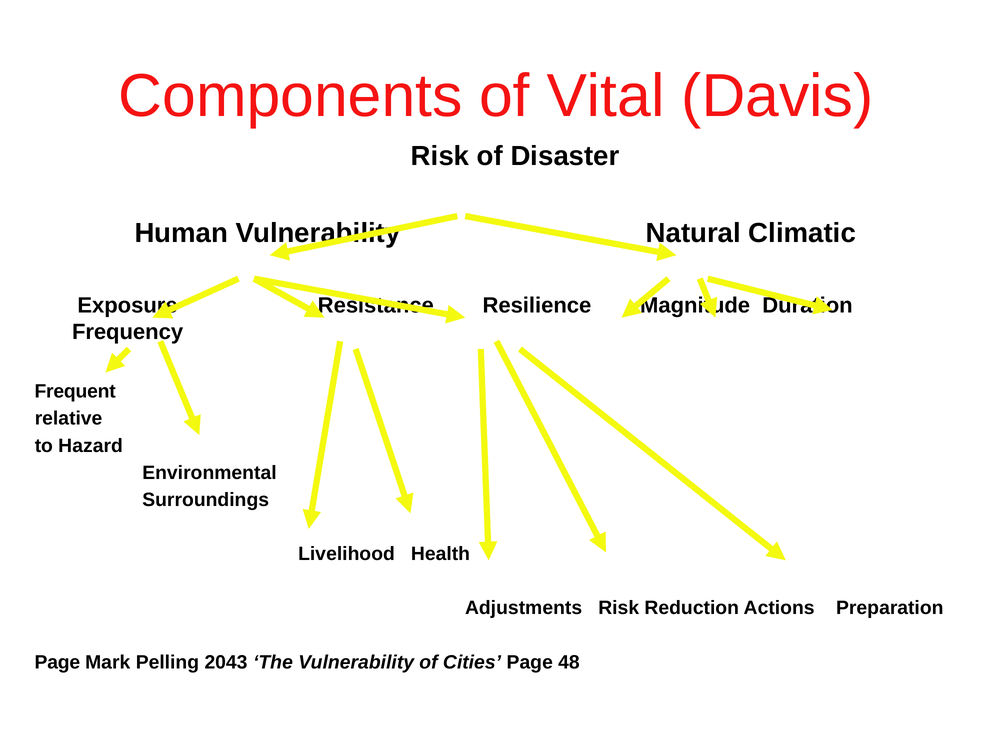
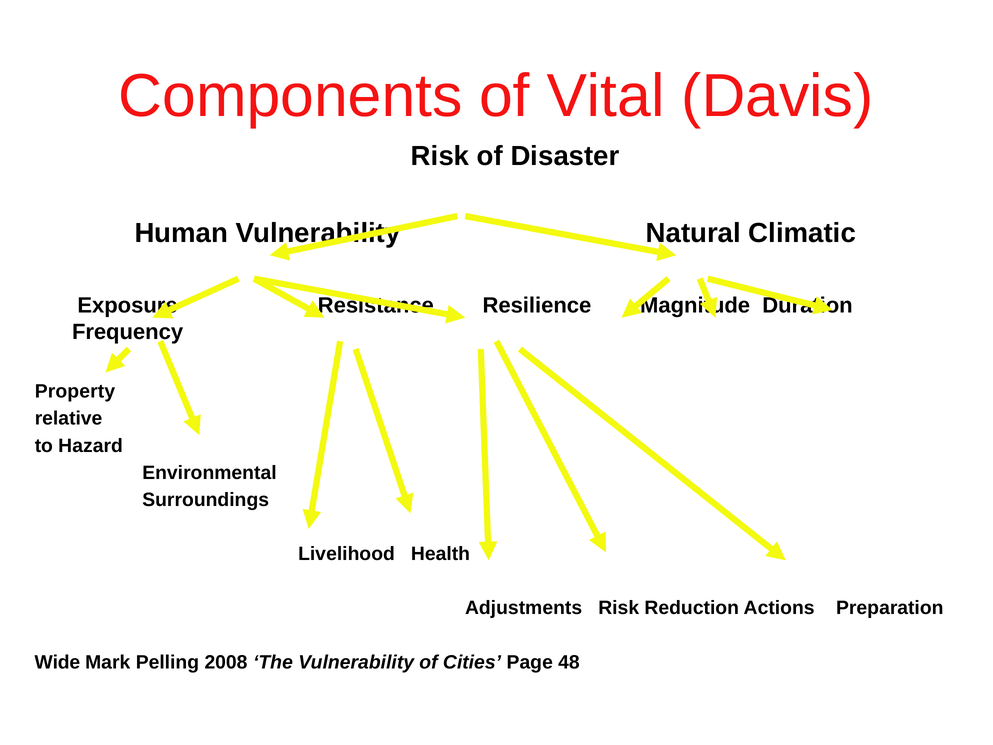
Frequent: Frequent -> Property
Page at (57, 662): Page -> Wide
2043: 2043 -> 2008
